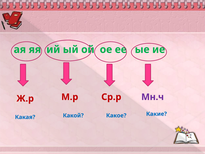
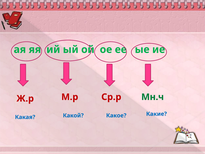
Мн.ч colour: purple -> green
